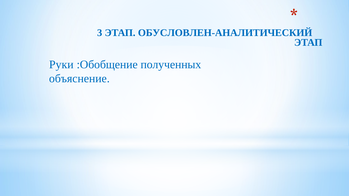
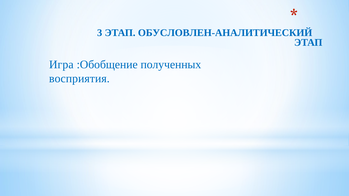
Руки: Руки -> Игра
объяснение: объяснение -> восприятия
